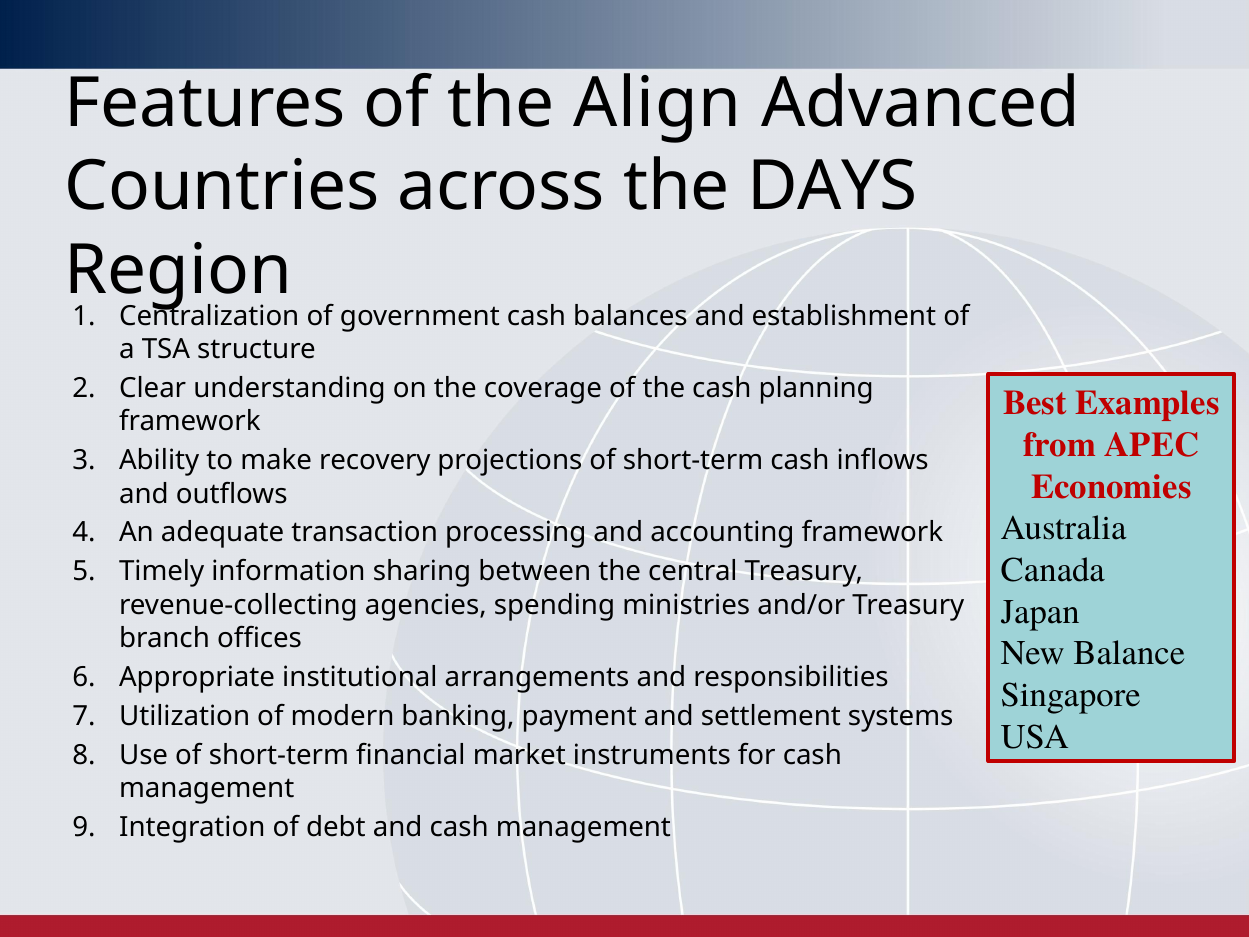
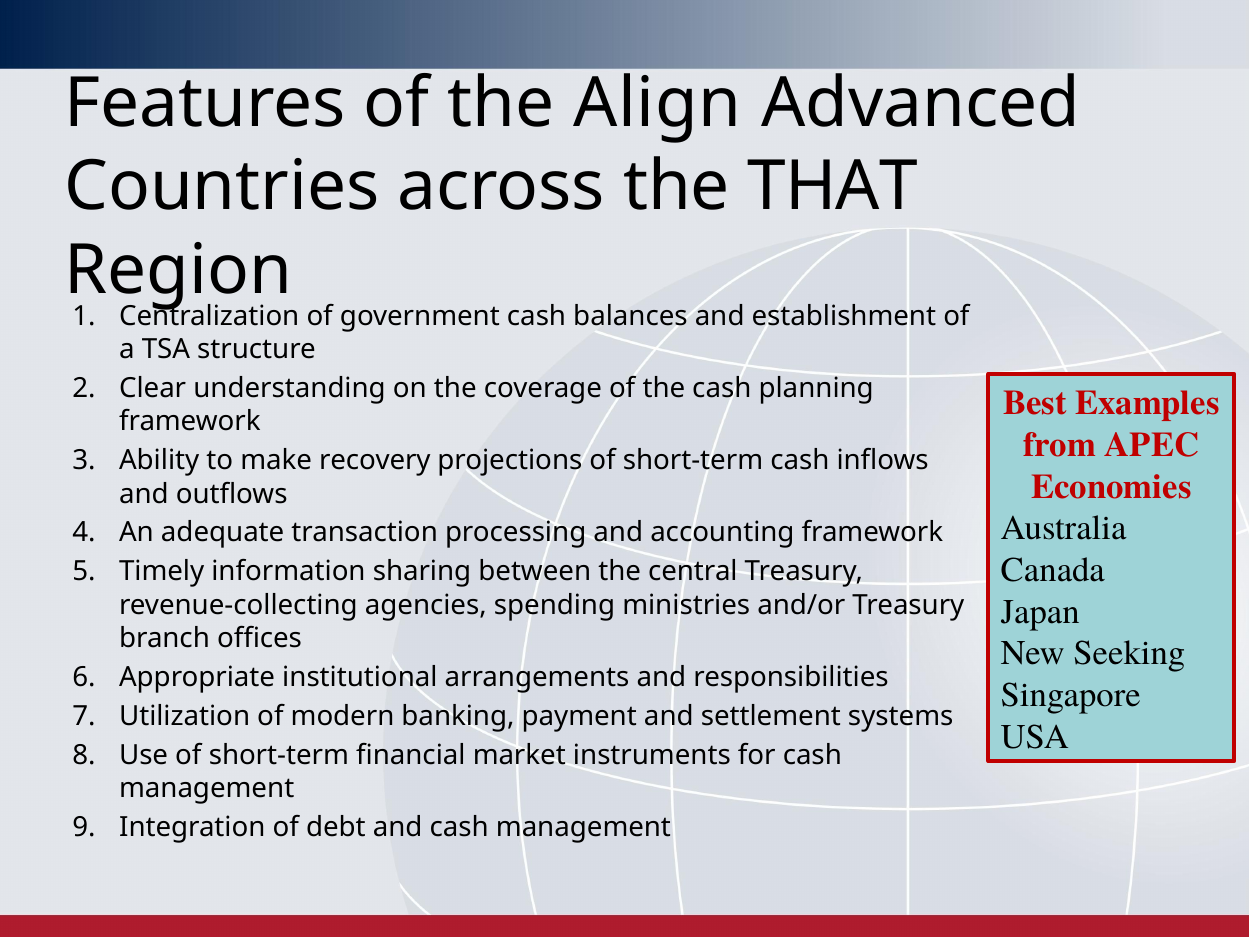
DAYS: DAYS -> THAT
Balance: Balance -> Seeking
